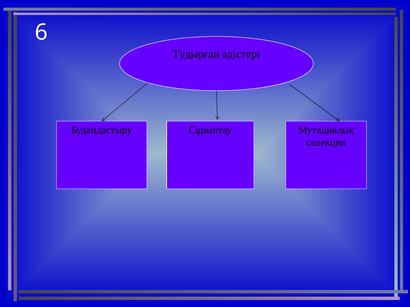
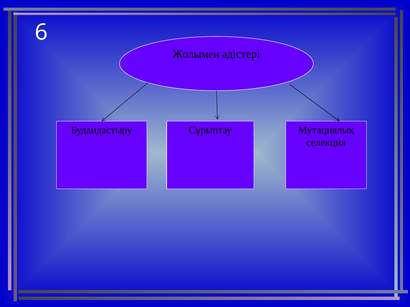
Тудырған: Тудырған -> Жолымен
